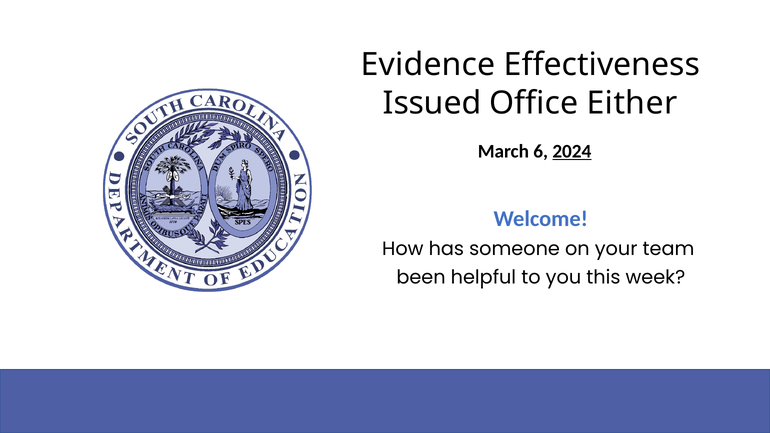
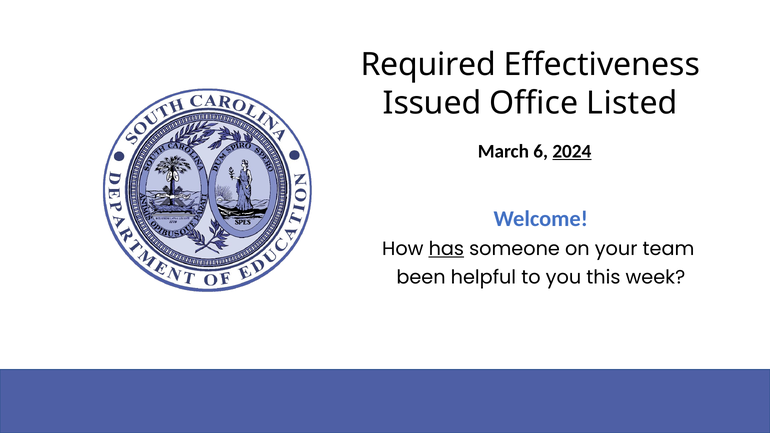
Evidence: Evidence -> Required
Either: Either -> Listed
has underline: none -> present
